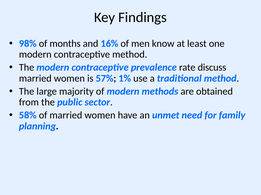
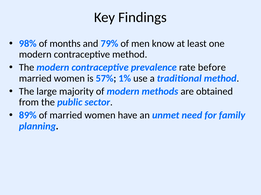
16%: 16% -> 79%
discuss: discuss -> before
58%: 58% -> 89%
